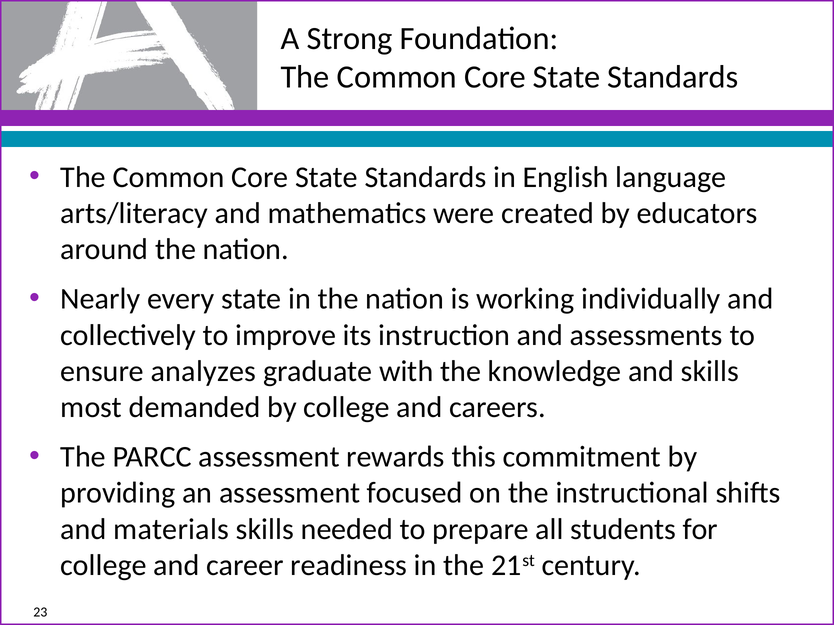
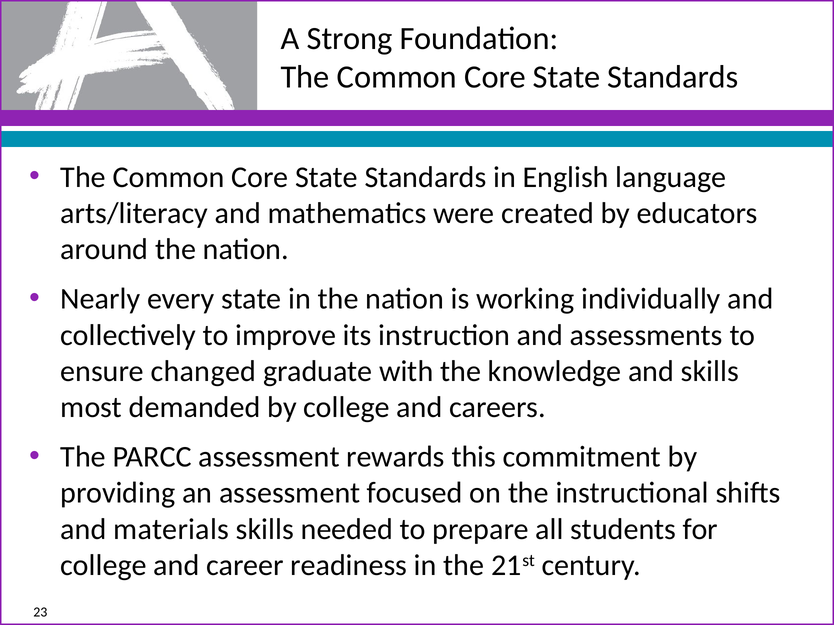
analyzes: analyzes -> changed
